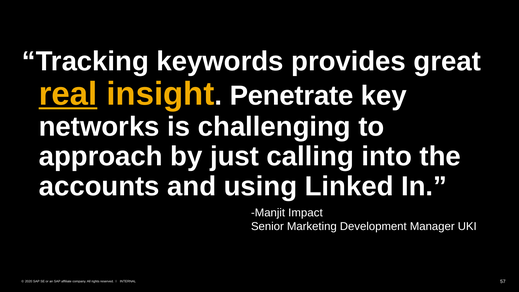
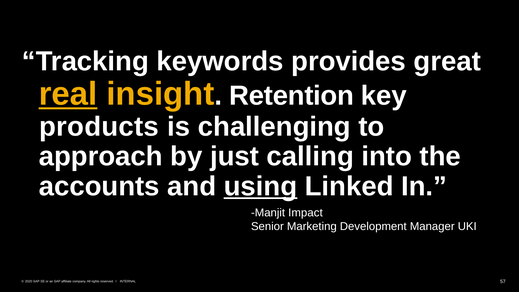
Penetrate: Penetrate -> Retention
networks: networks -> products
using underline: none -> present
